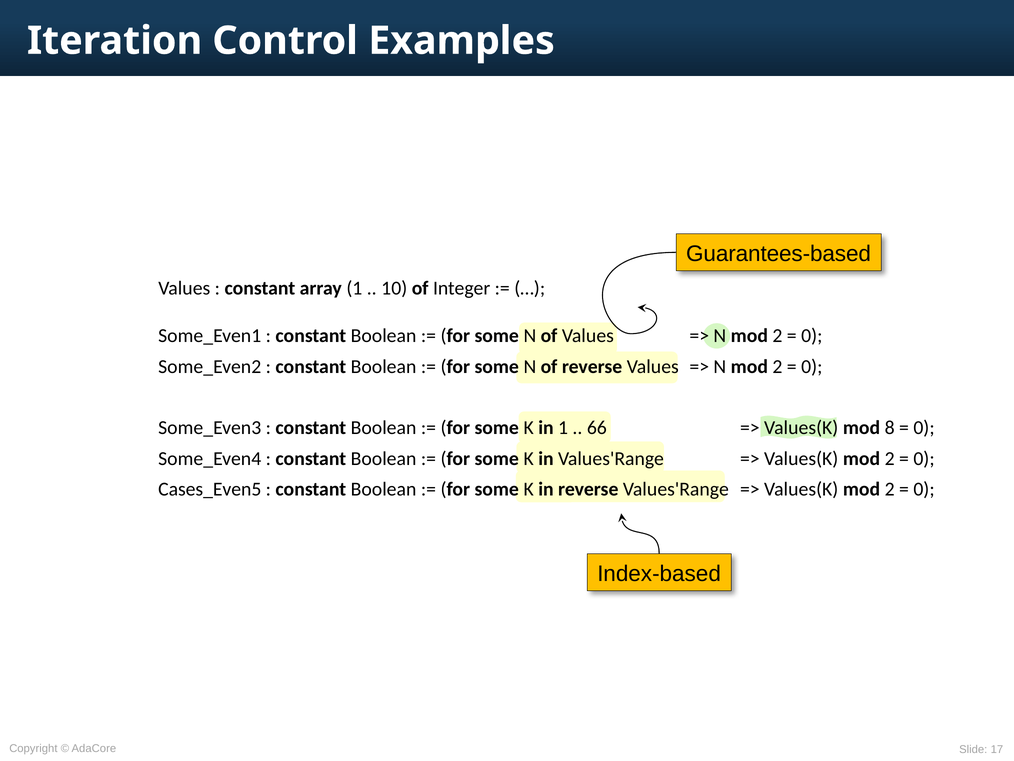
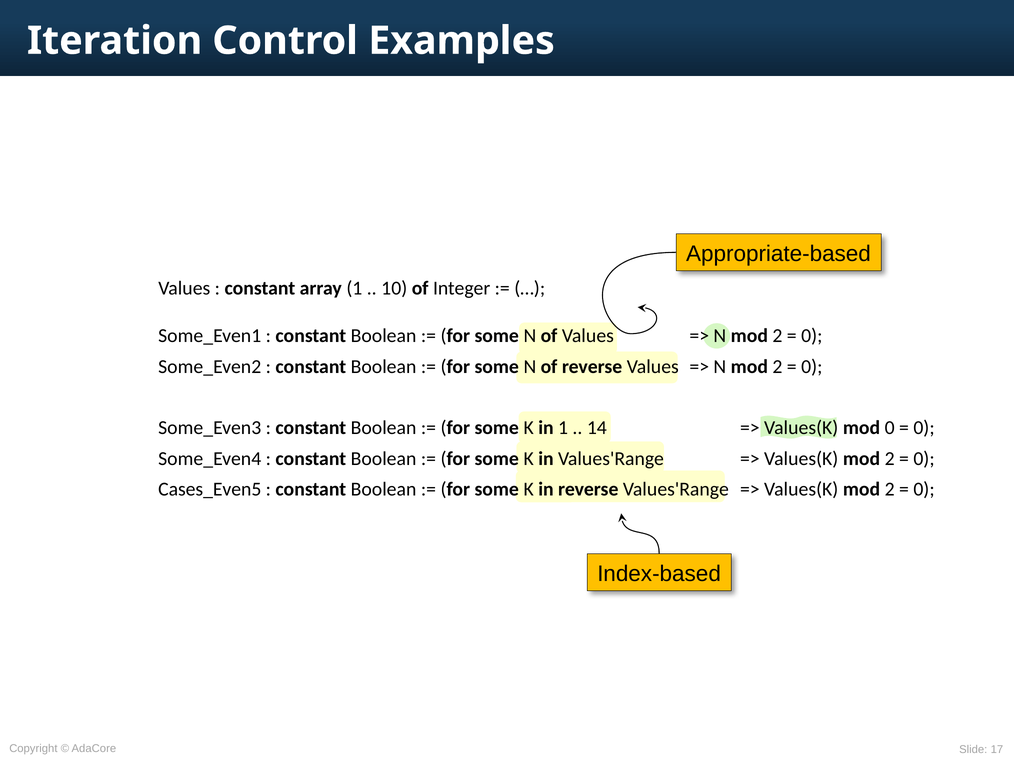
Guarantees-based: Guarantees-based -> Appropriate-based
66: 66 -> 14
mod 8: 8 -> 0
